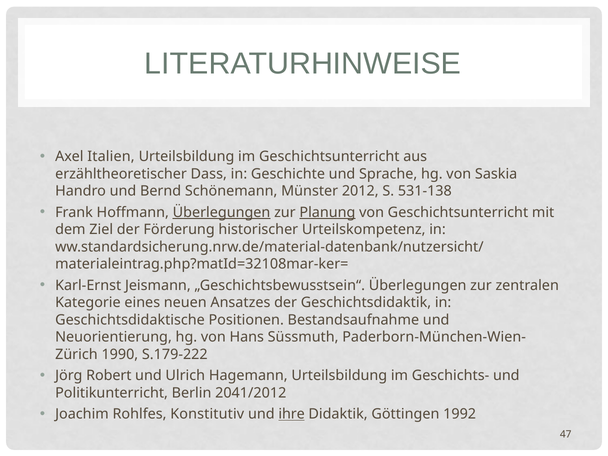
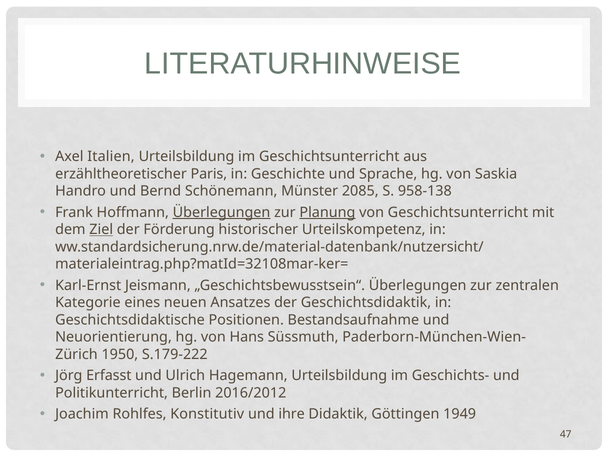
Dass: Dass -> Paris
2012: 2012 -> 2085
531-138: 531-138 -> 958-138
Ziel underline: none -> present
1990: 1990 -> 1950
Robert: Robert -> Erfasst
2041/2012: 2041/2012 -> 2016/2012
ihre underline: present -> none
1992: 1992 -> 1949
